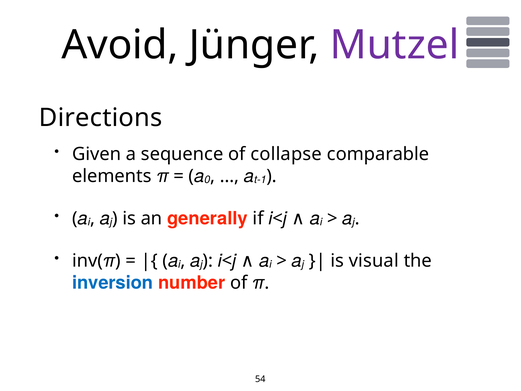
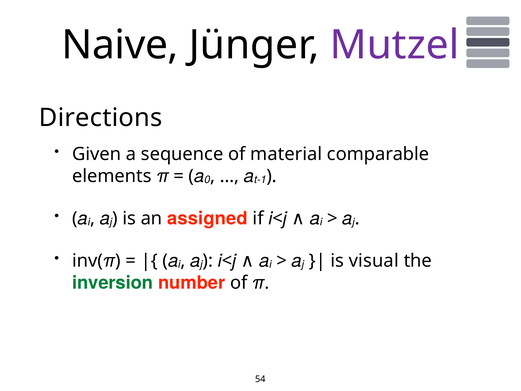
Avoid: Avoid -> Naive
collapse: collapse -> material
generally: generally -> assigned
inversion colour: blue -> green
